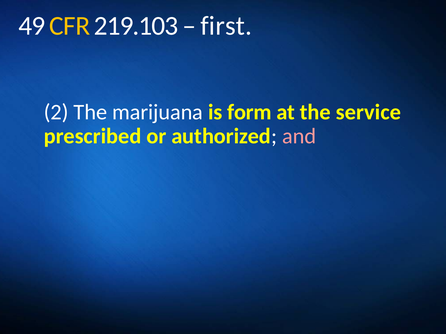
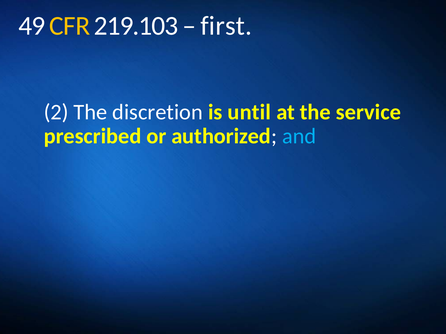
marijuana: marijuana -> discretion
form: form -> until
and colour: pink -> light blue
